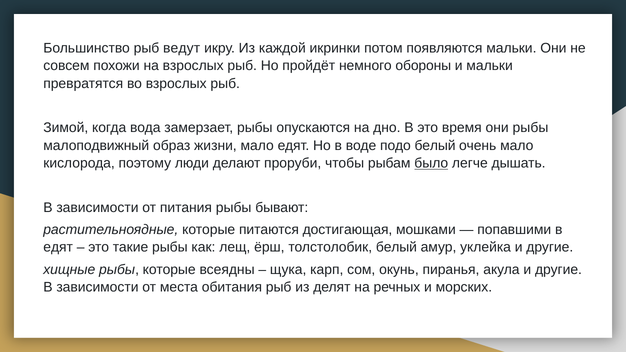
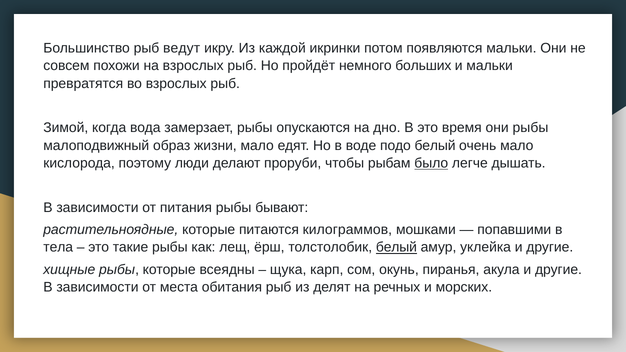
обороны: обороны -> больших
достигающая: достигающая -> килограммов
едят at (58, 247): едят -> тела
белый at (396, 247) underline: none -> present
